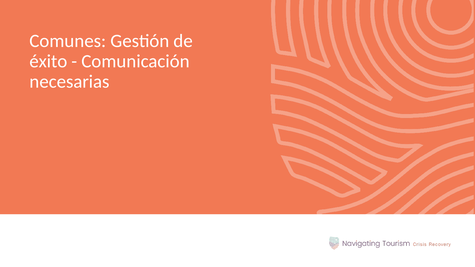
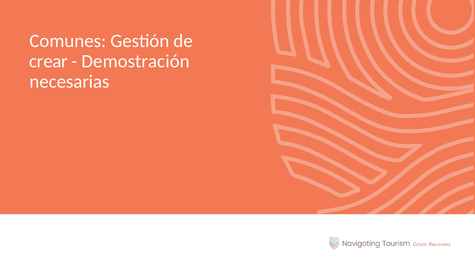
éxito: éxito -> crear
Comunicación: Comunicación -> Demostración
